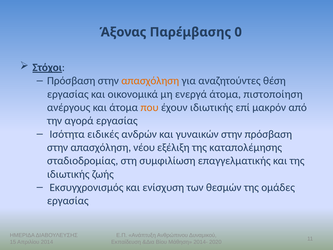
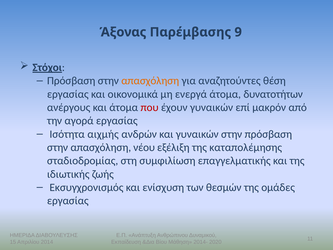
0: 0 -> 9
πιστοποίηση: πιστοποίηση -> δυνατοτήτων
που colour: orange -> red
έχουν ιδιωτικής: ιδιωτικής -> γυναικών
ειδικές: ειδικές -> αιχμής
